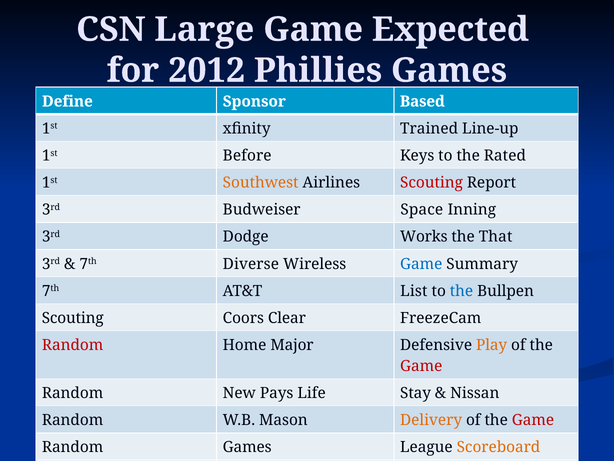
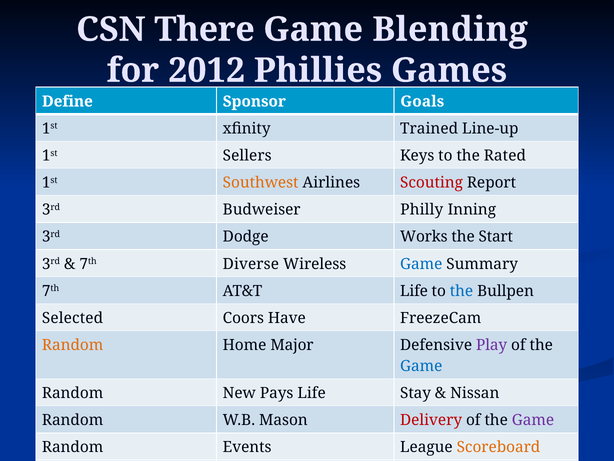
Large: Large -> There
Expected: Expected -> Blending
Based: Based -> Goals
Before: Before -> Sellers
Space: Space -> Philly
That: That -> Start
AT&T List: List -> Life
Scouting at (73, 318): Scouting -> Selected
Clear: Clear -> Have
Random at (73, 345) colour: red -> orange
Play colour: orange -> purple
Game at (421, 366) colour: red -> blue
Delivery colour: orange -> red
Game at (533, 420) colour: red -> purple
Random Games: Games -> Events
